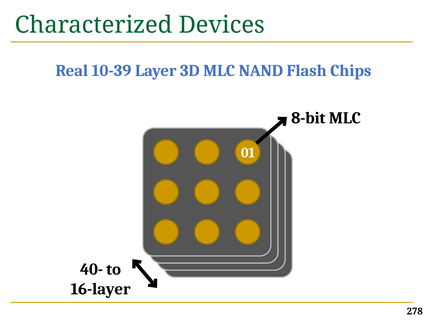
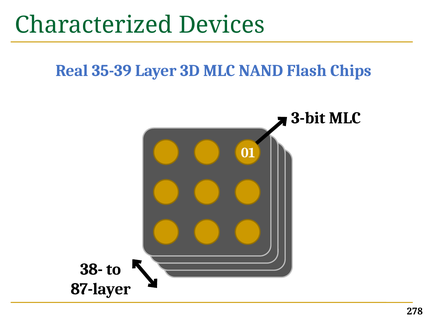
10-39: 10-39 -> 35-39
8-bit: 8-bit -> 3-bit
40-: 40- -> 38-
16-layer: 16-layer -> 87-layer
